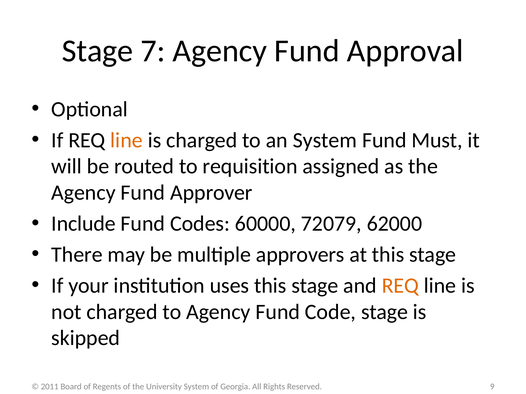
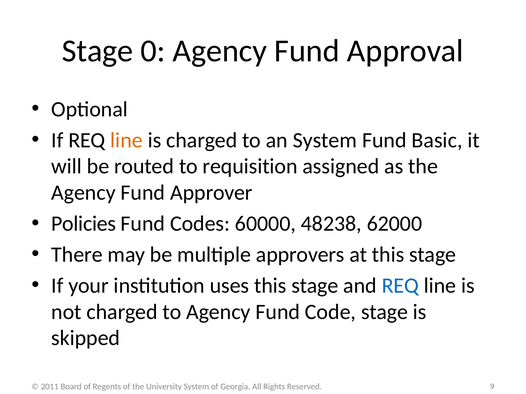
7: 7 -> 0
Must: Must -> Basic
Include: Include -> Policies
72079: 72079 -> 48238
REQ at (400, 286) colour: orange -> blue
